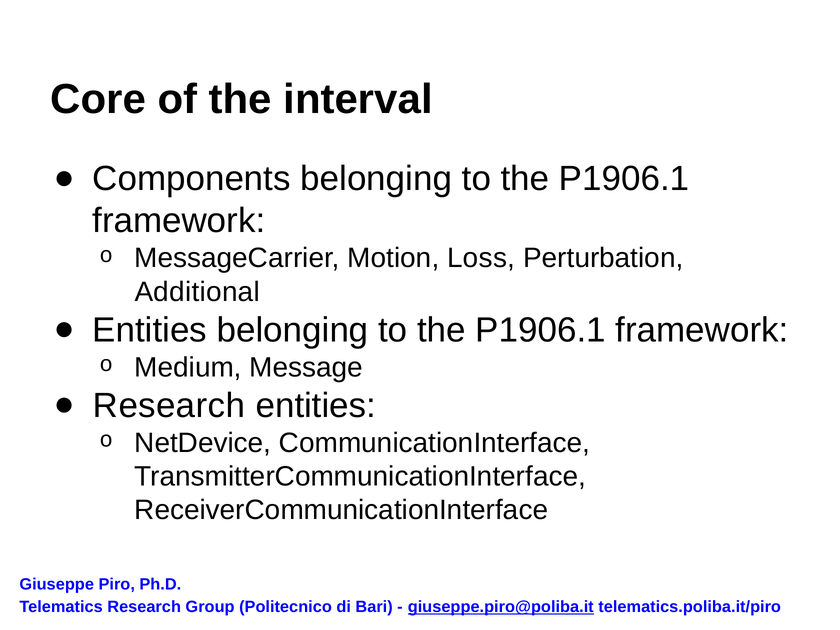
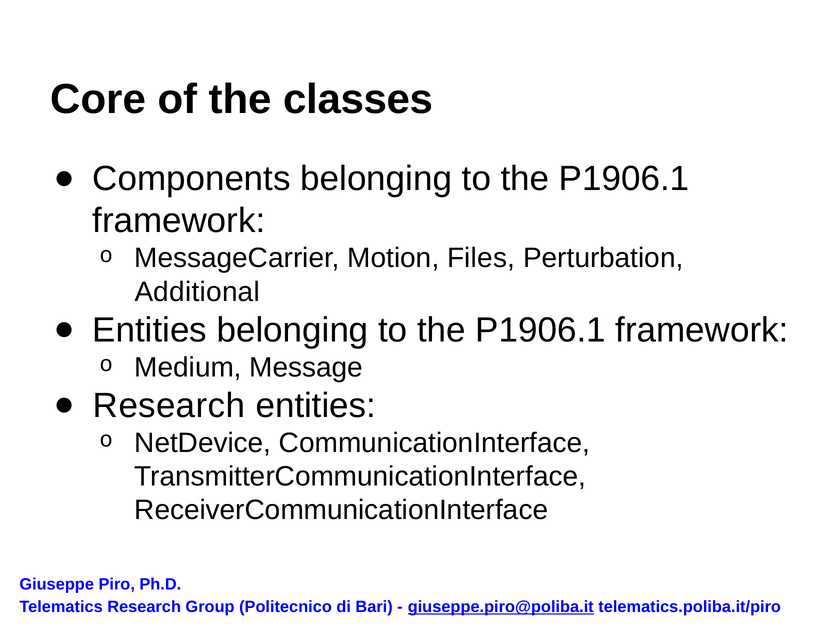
interval: interval -> classes
Loss: Loss -> Files
